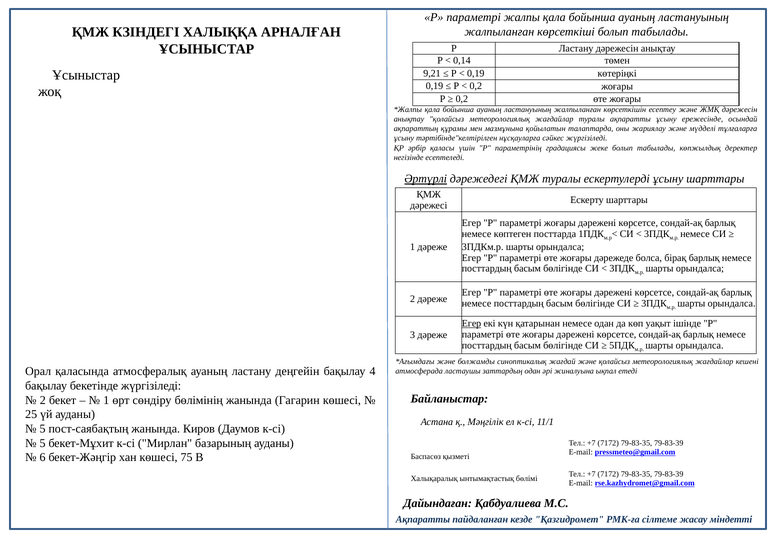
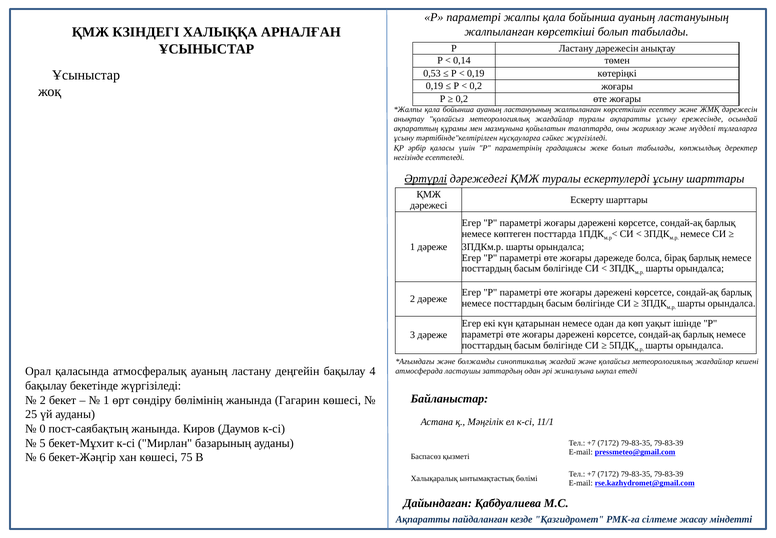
9,21: 9,21 -> 0,53
Егер at (472, 323) underline: present -> none
5 at (43, 428): 5 -> 0
